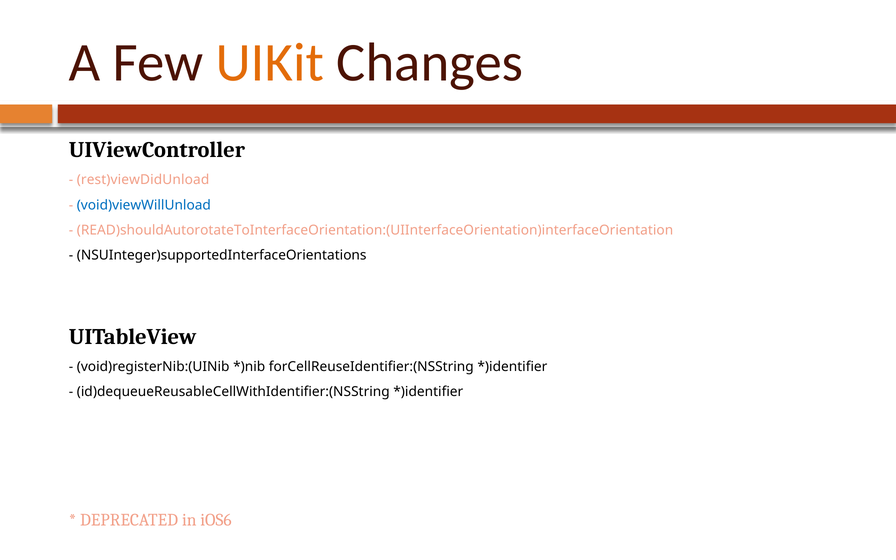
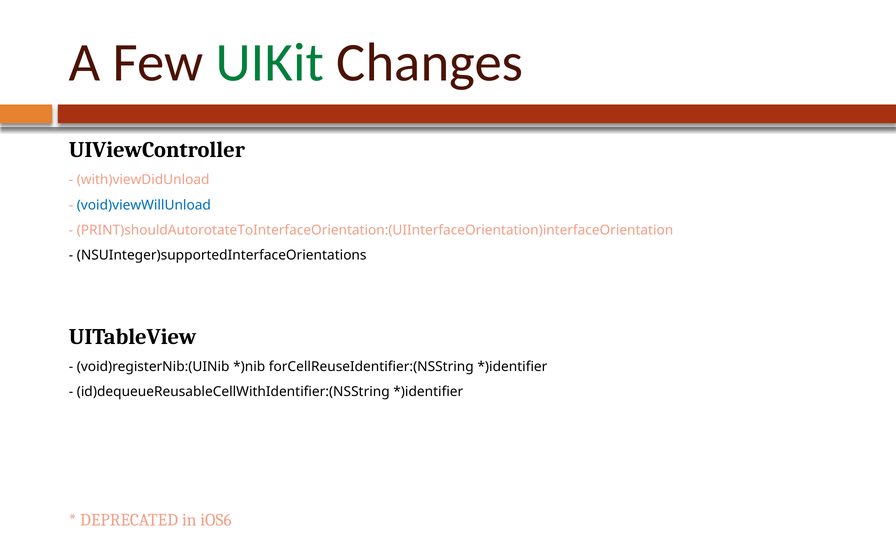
UIKit colour: orange -> green
rest)viewDidUnload: rest)viewDidUnload -> with)viewDidUnload
READ)shouldAutorotateToInterfaceOrientation:(UIInterfaceOrientation)interfaceOrientation: READ)shouldAutorotateToInterfaceOrientation:(UIInterfaceOrientation)interfaceOrientation -> PRINT)shouldAutorotateToInterfaceOrientation:(UIInterfaceOrientation)interfaceOrientation
